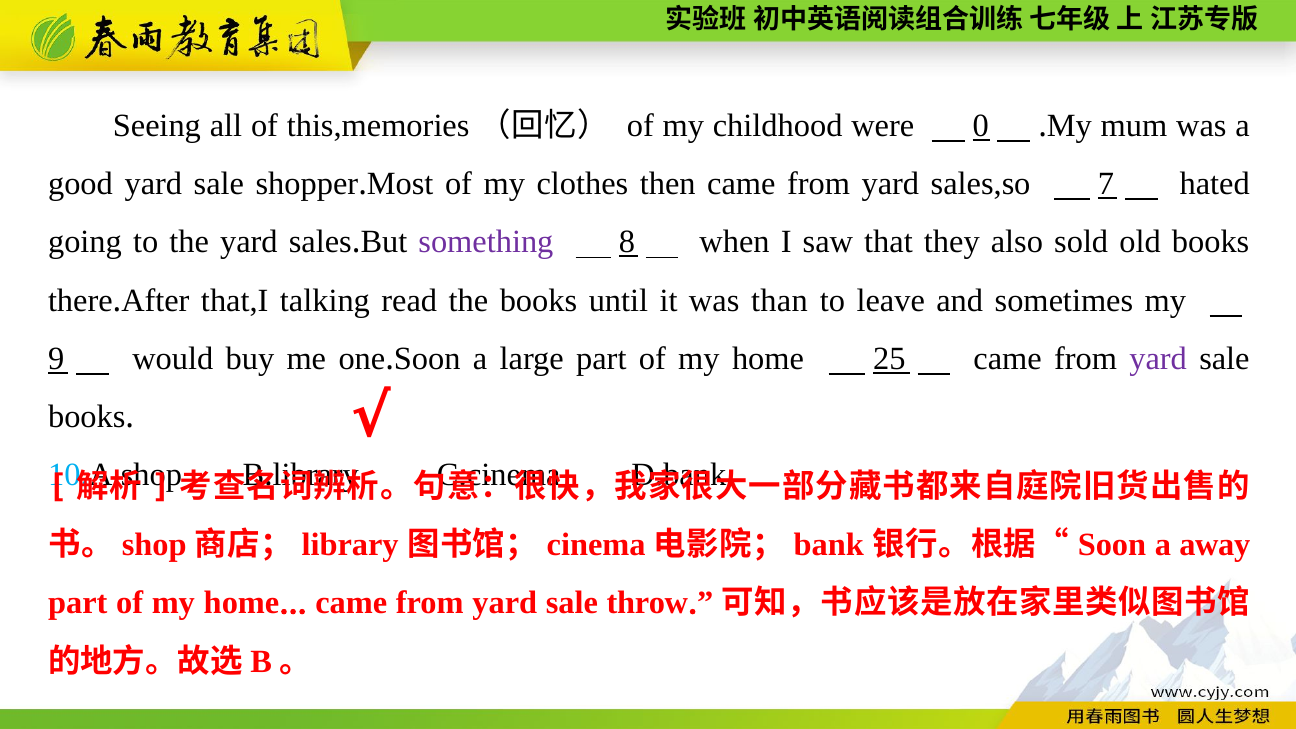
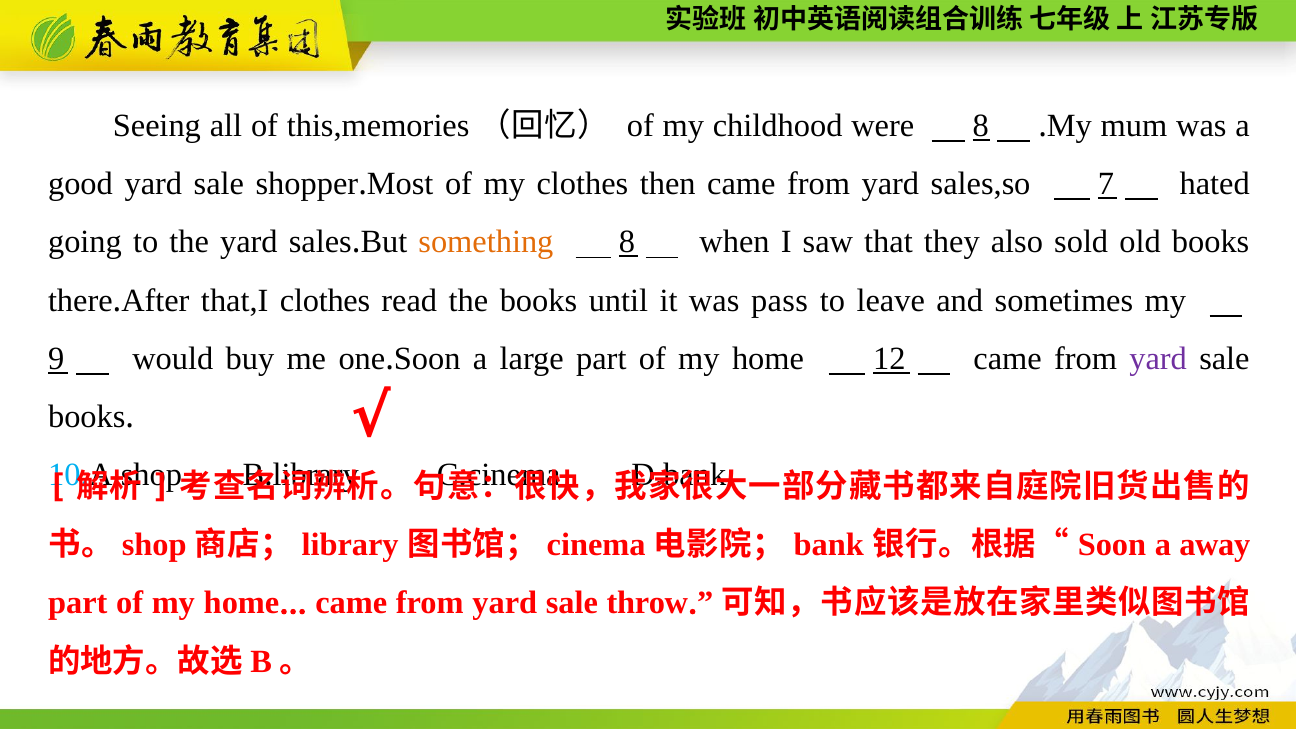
were 0: 0 -> 8
something colour: purple -> orange
that,I talking: talking -> clothes
than: than -> pass
25: 25 -> 12
